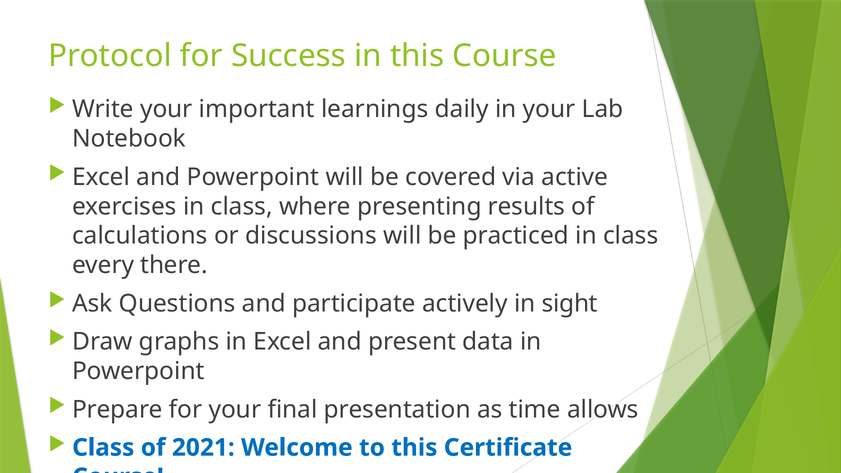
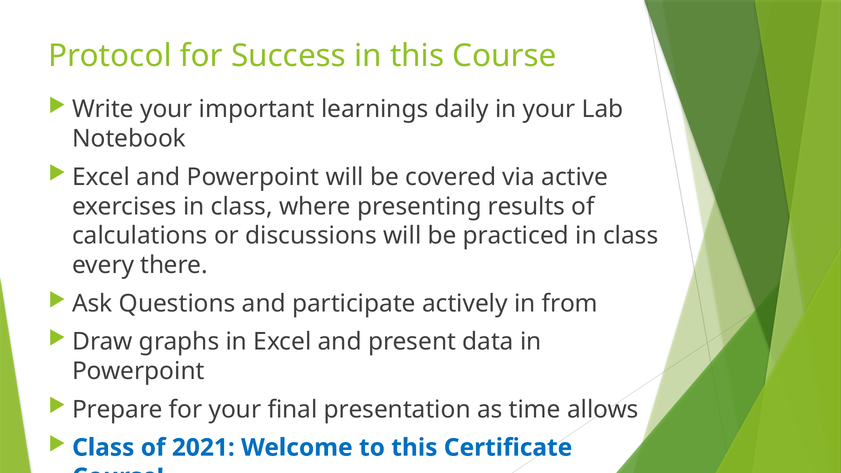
sight: sight -> from
